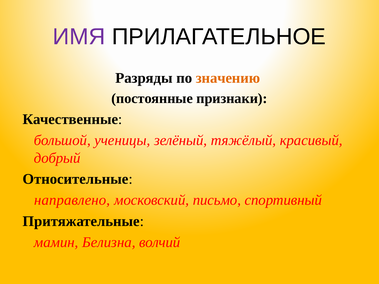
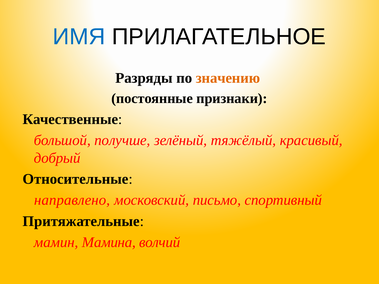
ИМЯ colour: purple -> blue
ученицы: ученицы -> получше
Белизна: Белизна -> Мамина
